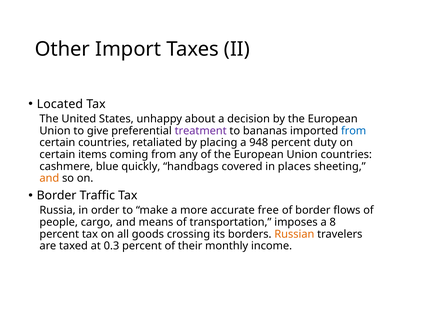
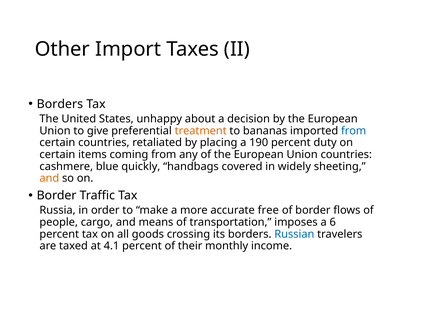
Located at (60, 104): Located -> Borders
treatment colour: purple -> orange
948: 948 -> 190
places: places -> widely
8: 8 -> 6
Russian colour: orange -> blue
0.3: 0.3 -> 4.1
